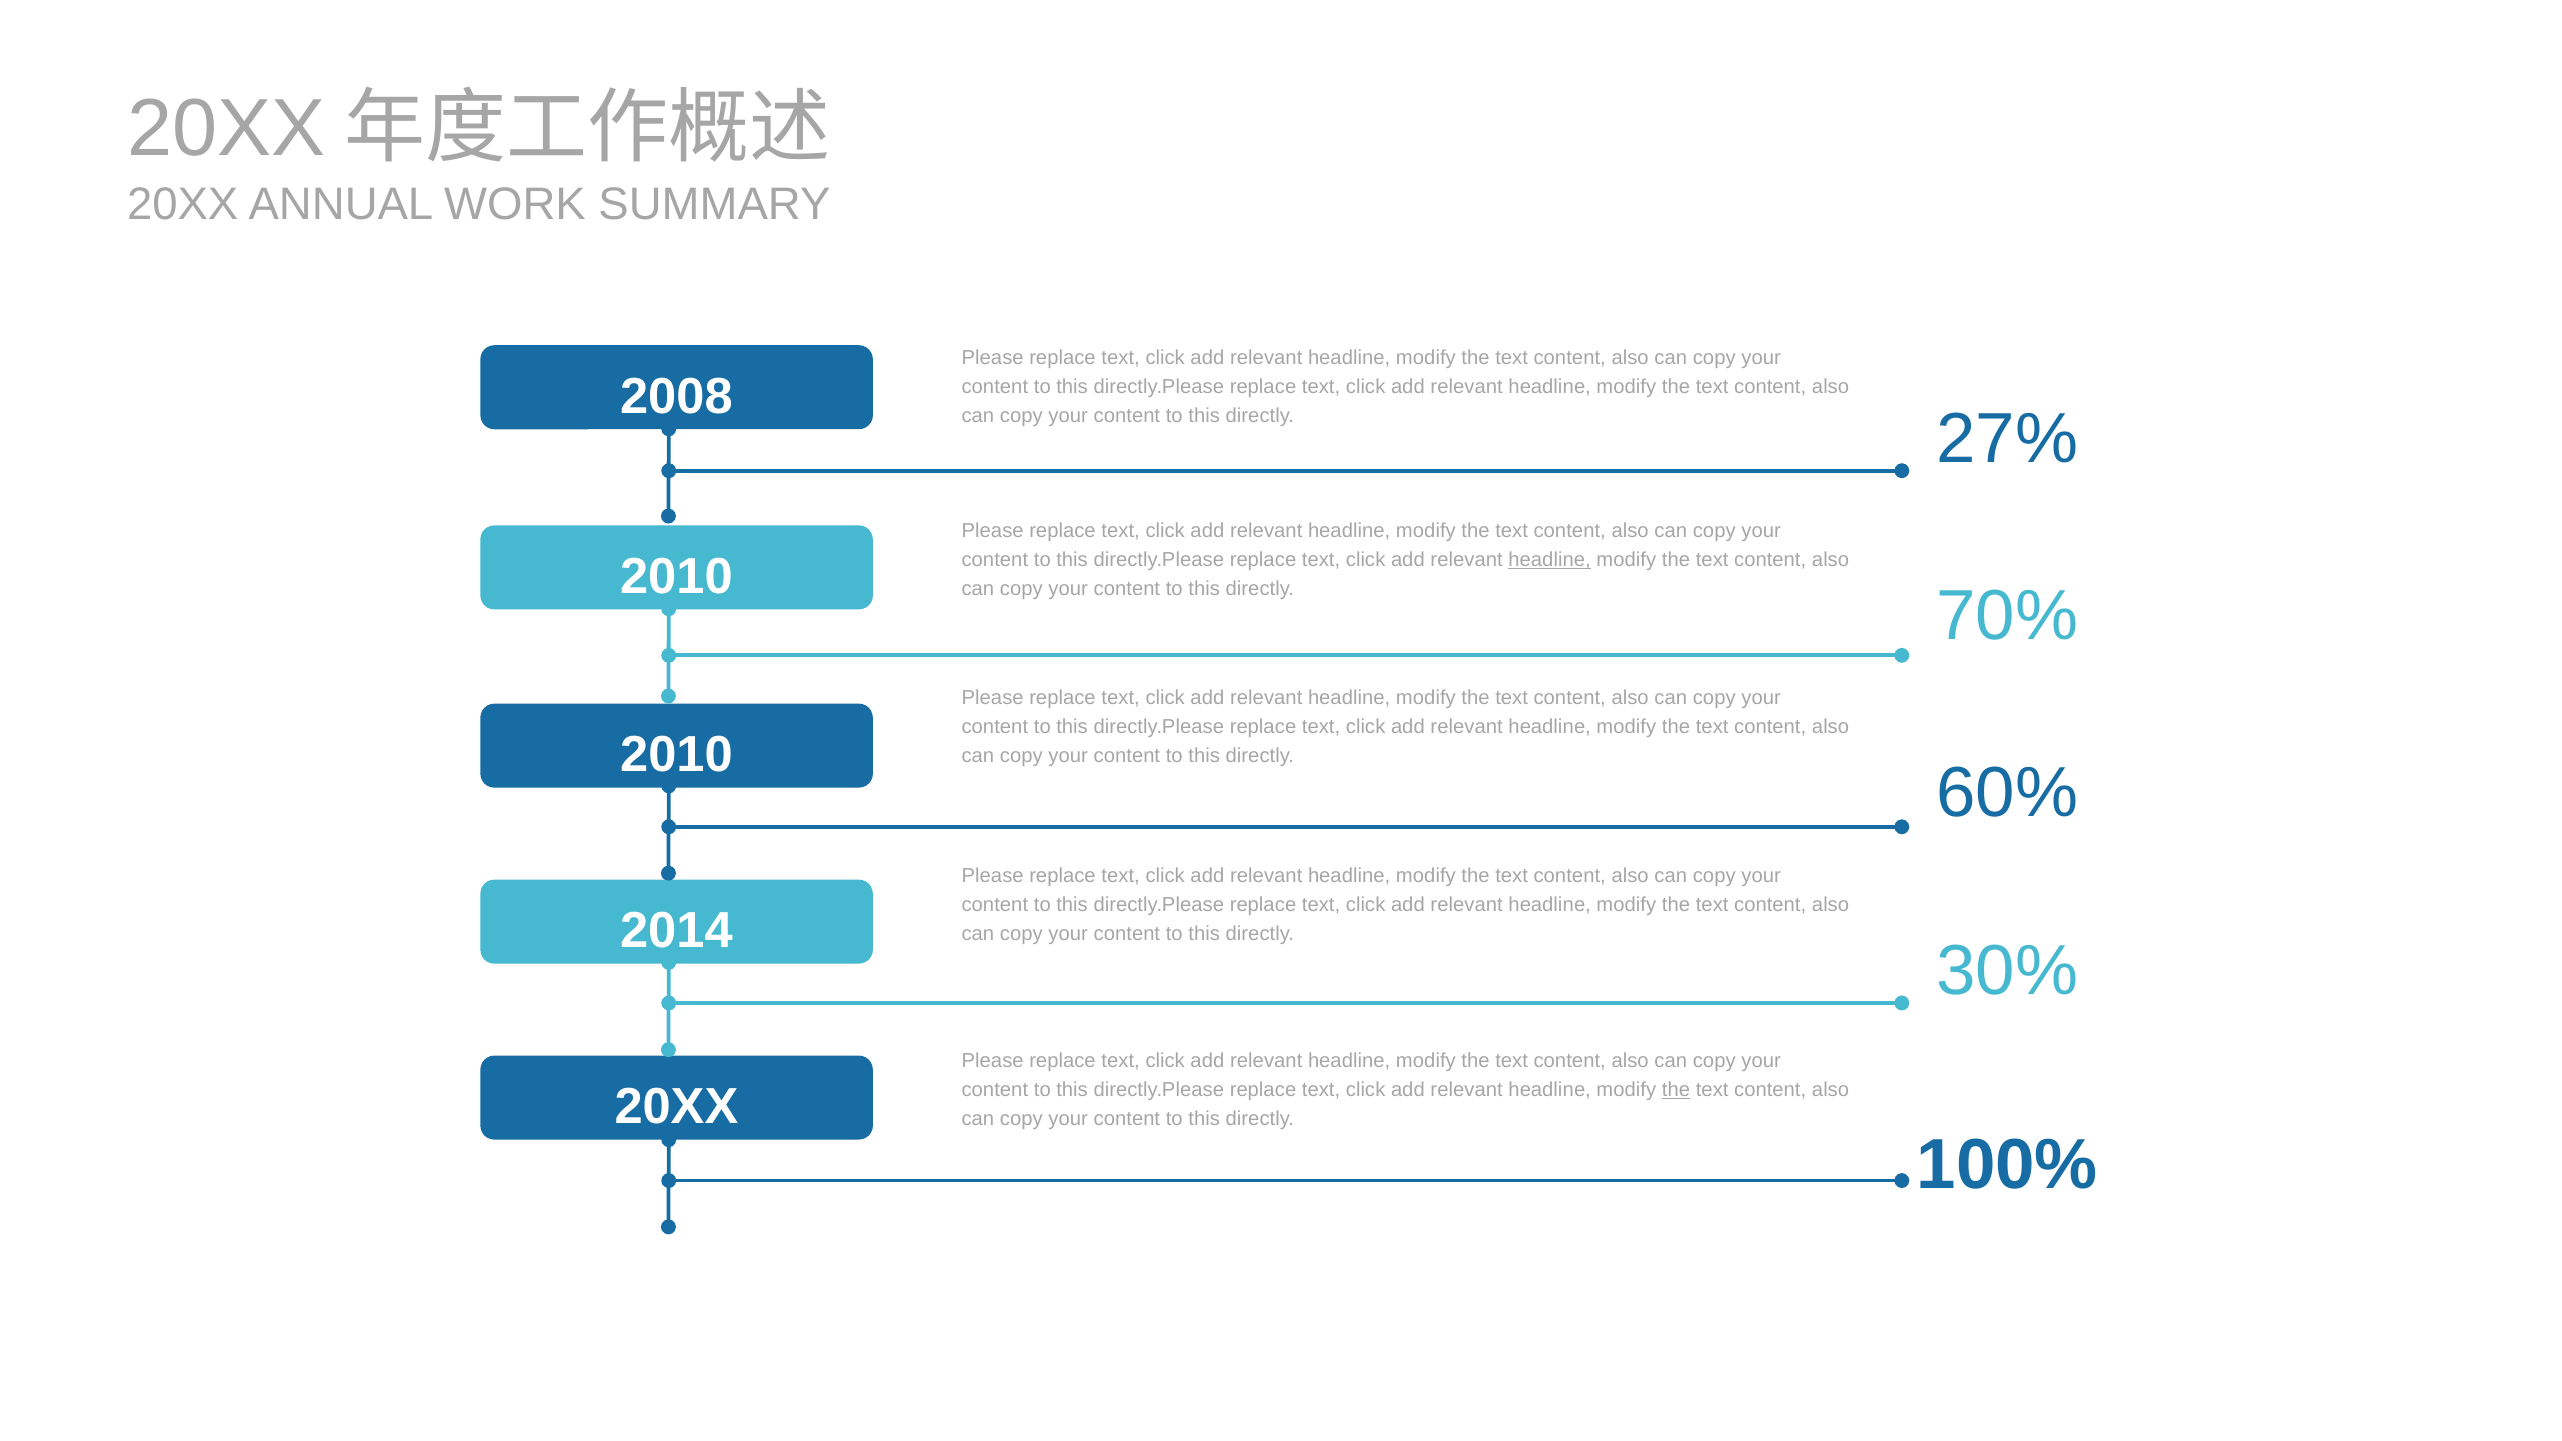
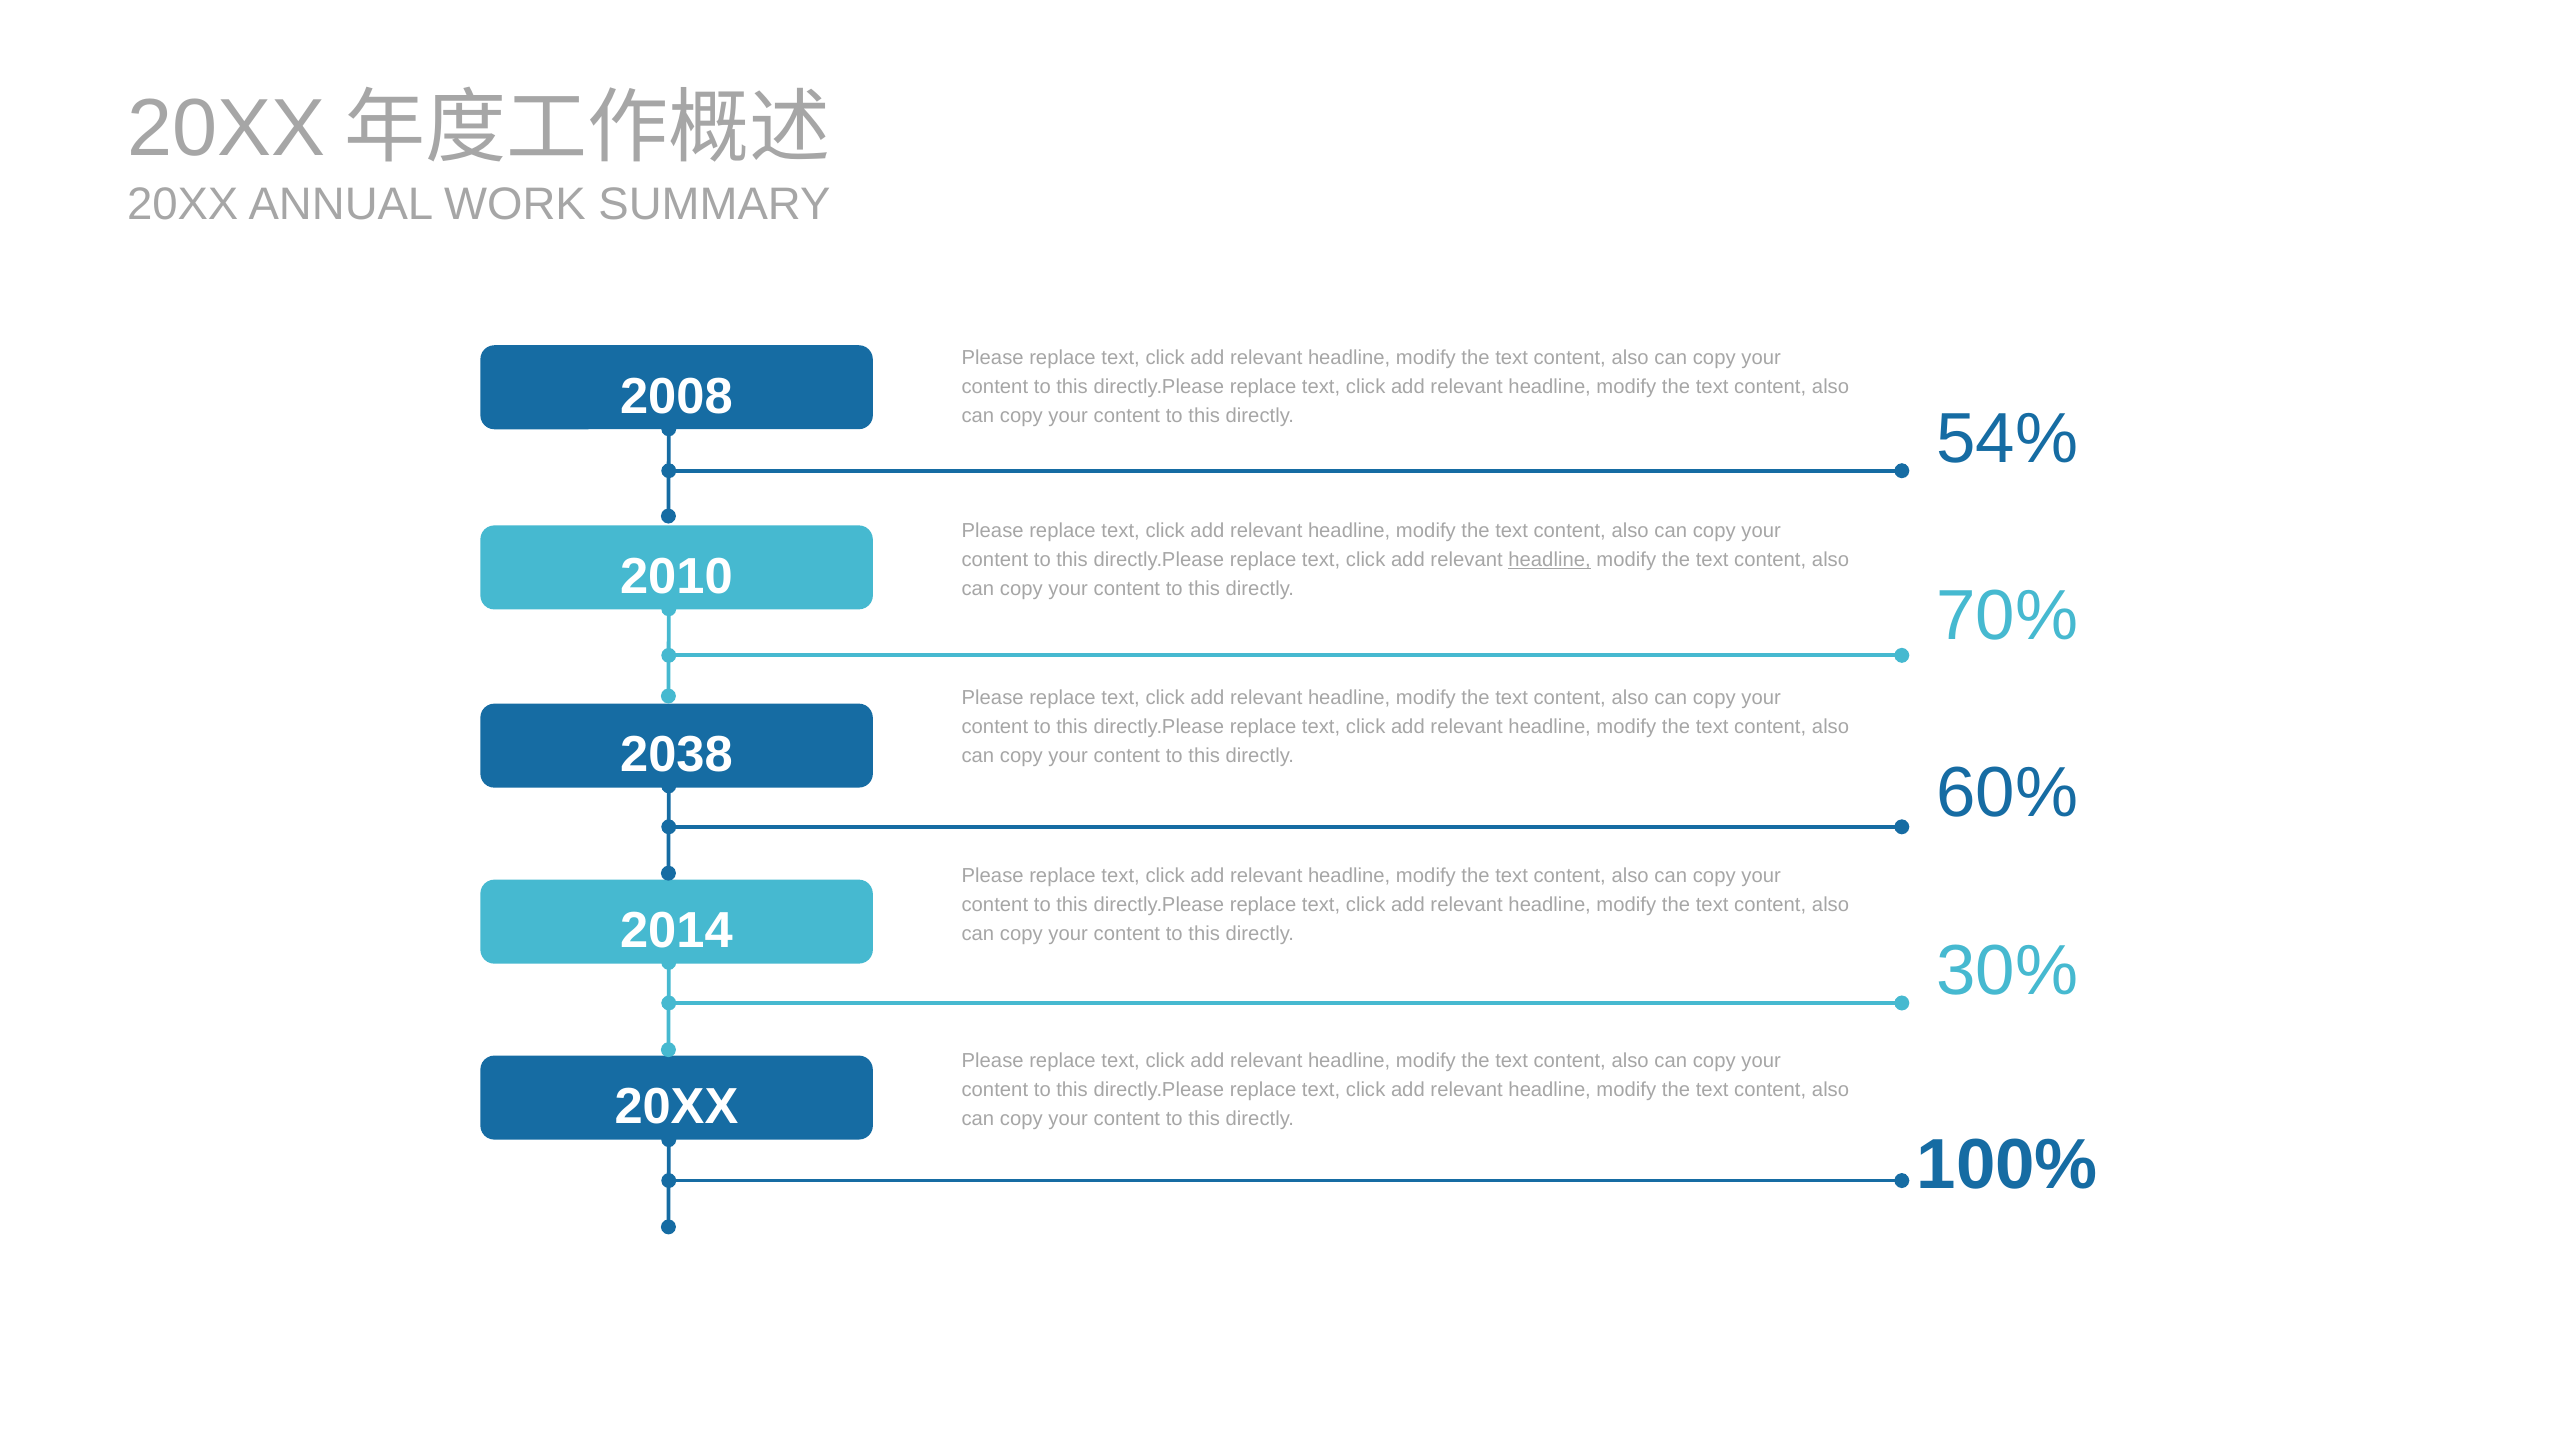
27%: 27% -> 54%
2010 at (676, 755): 2010 -> 2038
the at (1676, 1090) underline: present -> none
